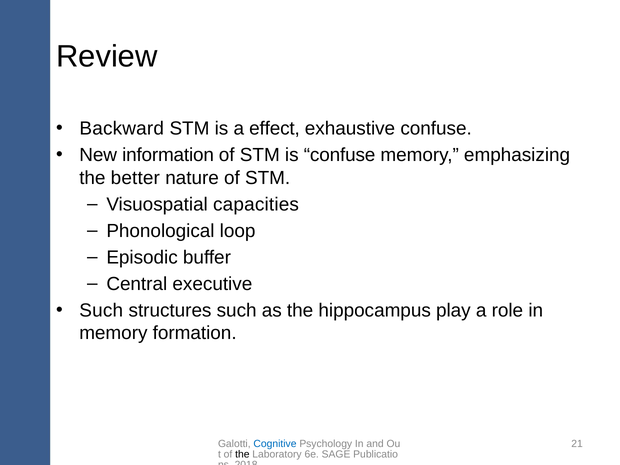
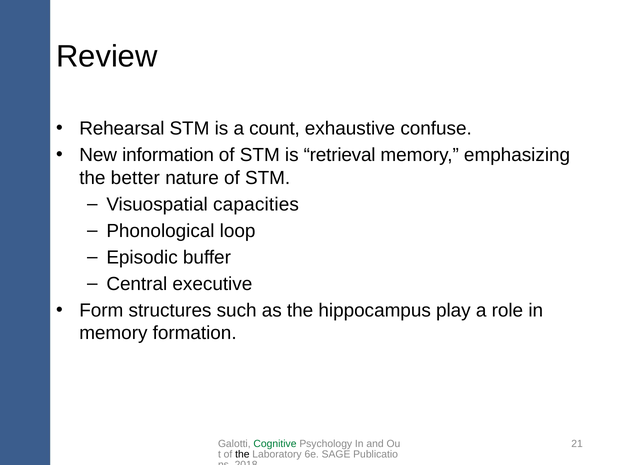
Backward: Backward -> Rehearsal
effect: effect -> count
is confuse: confuse -> retrieval
Such at (101, 310): Such -> Form
Cognitive colour: blue -> green
